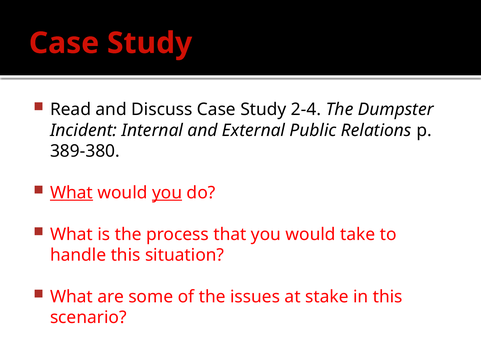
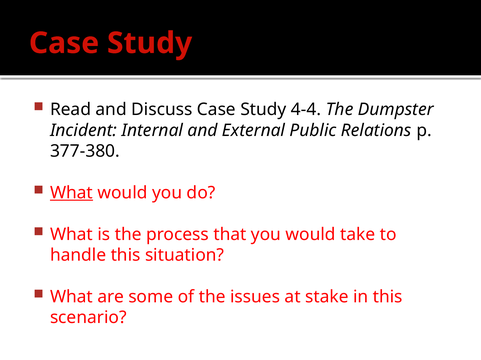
2-4: 2-4 -> 4-4
389-380: 389-380 -> 377-380
you at (167, 193) underline: present -> none
